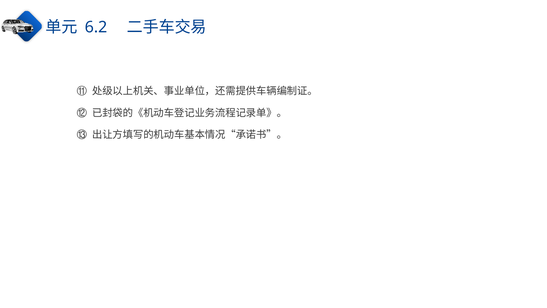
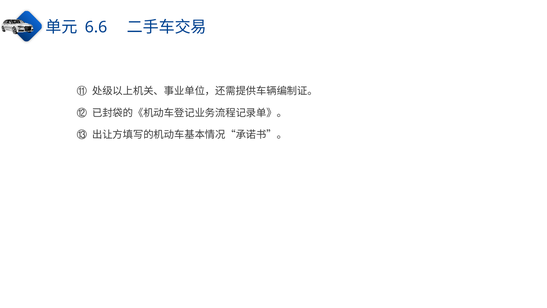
6.2: 6.2 -> 6.6
